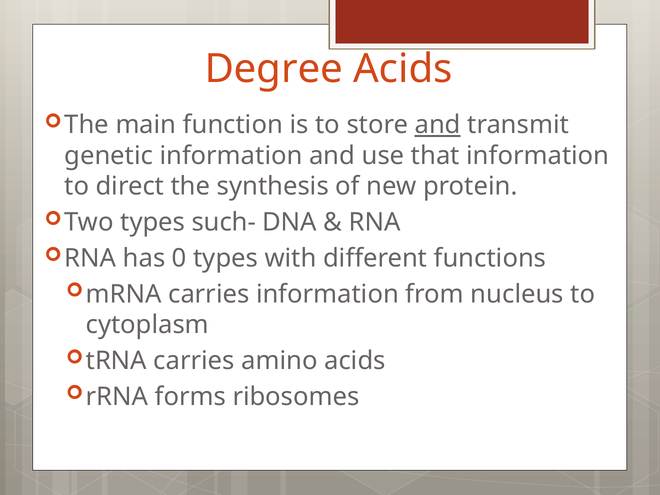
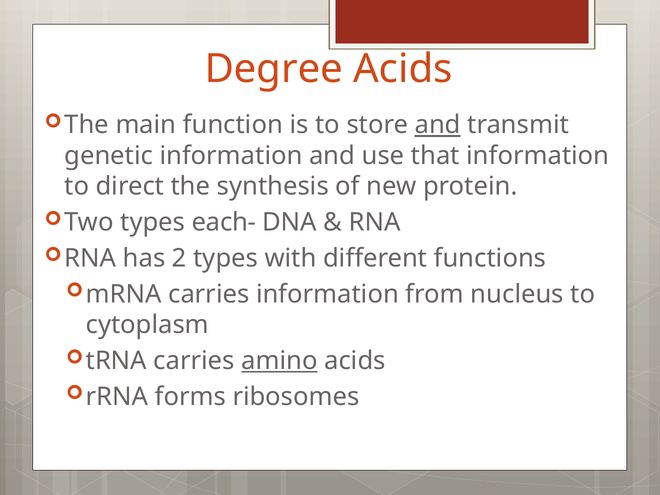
such-: such- -> each-
0: 0 -> 2
amino underline: none -> present
